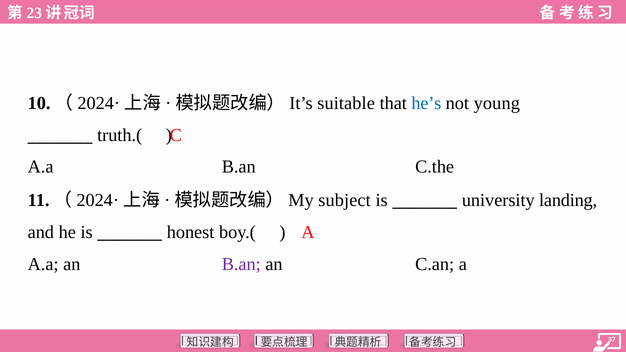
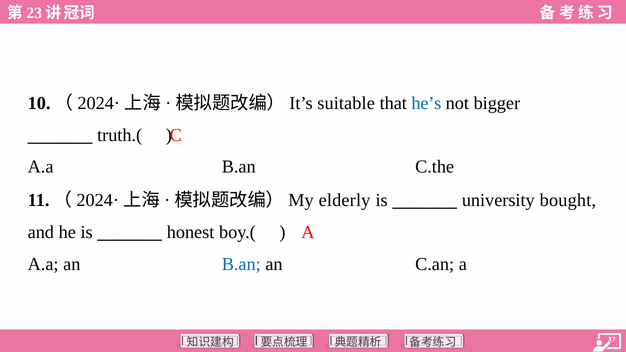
young: young -> bigger
subject: subject -> elderly
landing: landing -> bought
B.an at (241, 264) colour: purple -> blue
